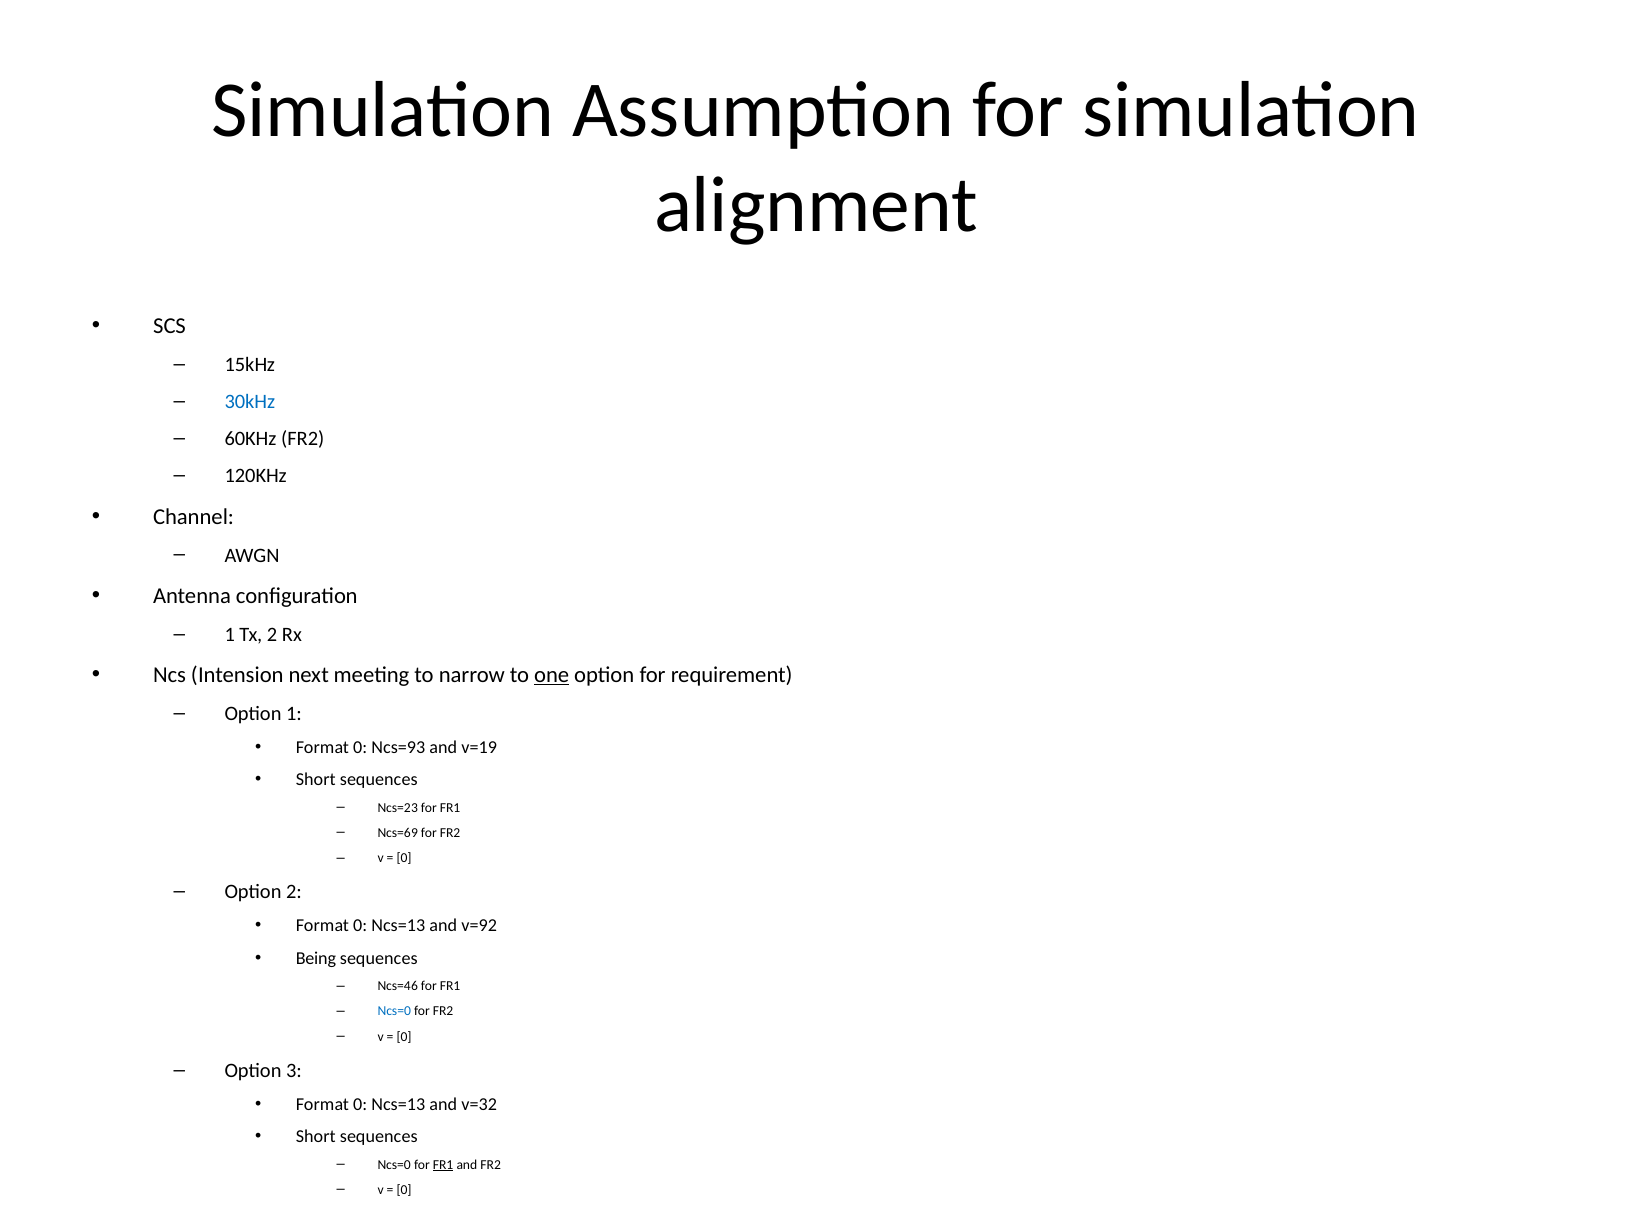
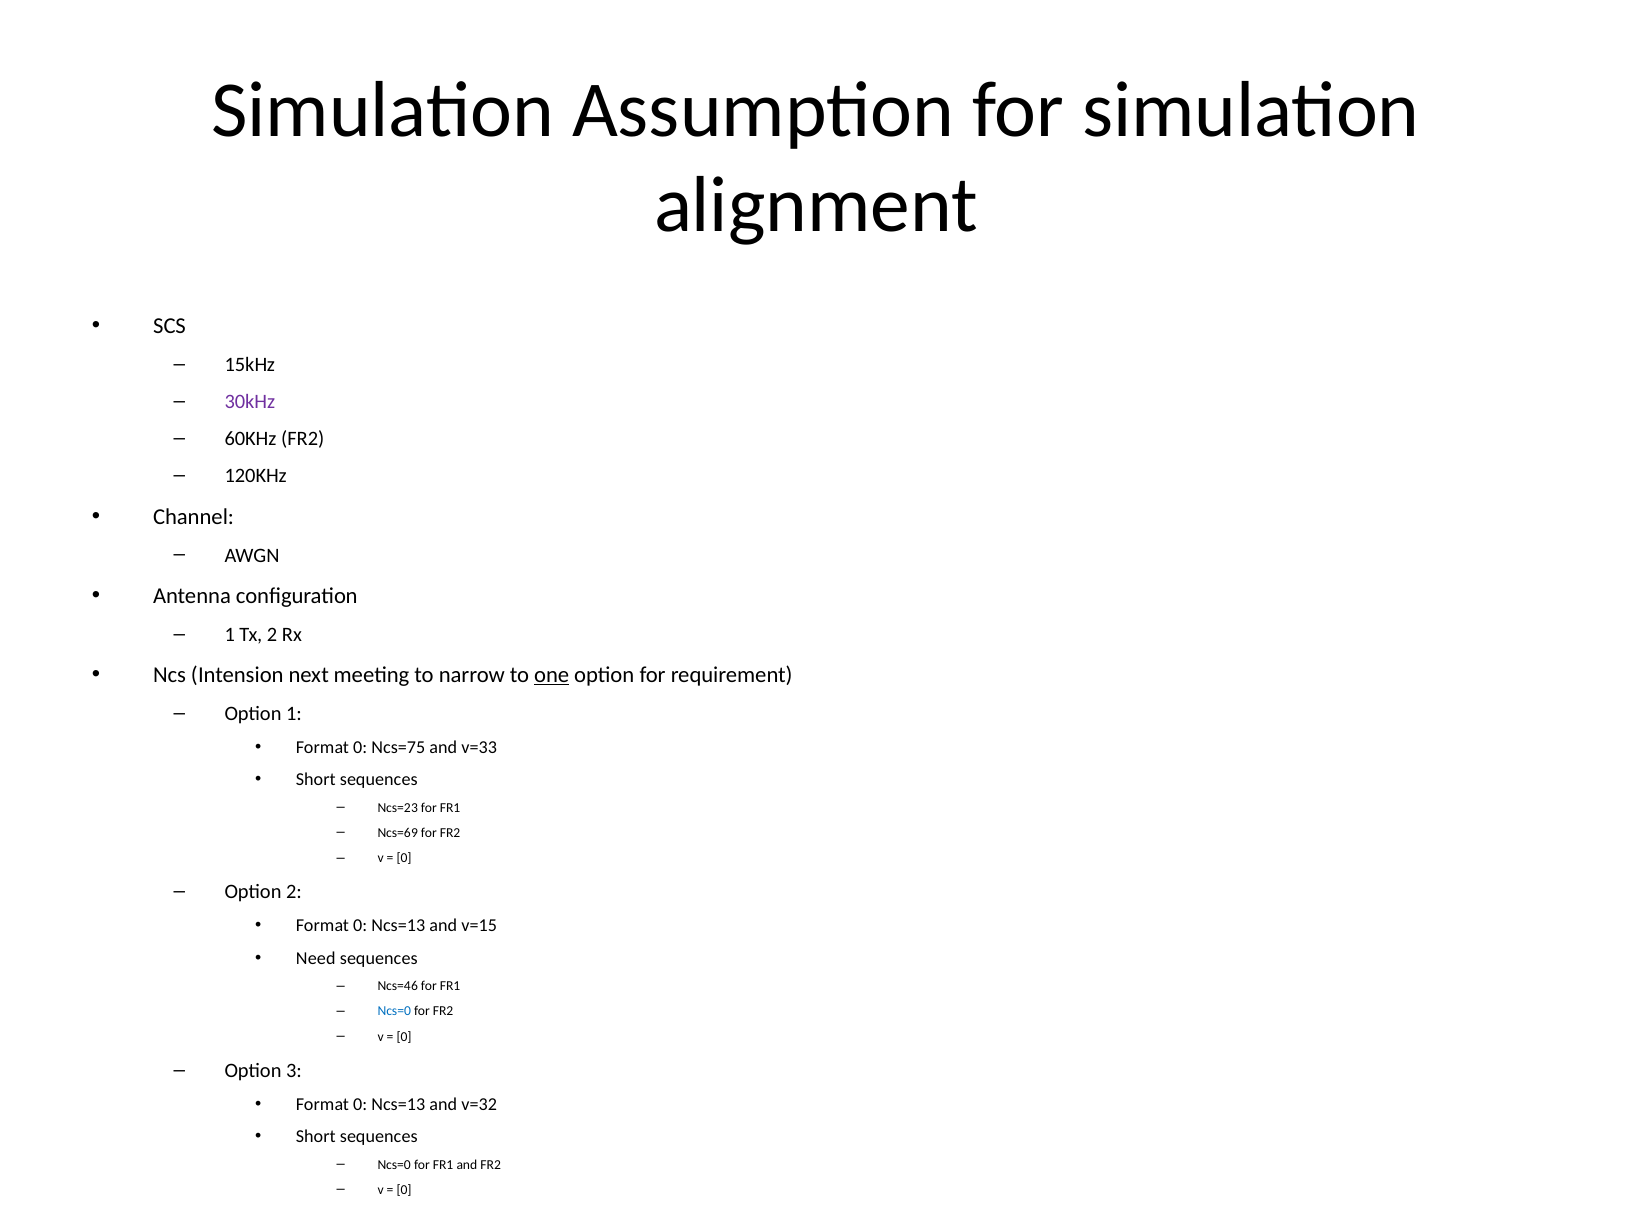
30kHz colour: blue -> purple
Ncs=93: Ncs=93 -> Ncs=75
v=19: v=19 -> v=33
v=92: v=92 -> v=15
Being: Being -> Need
FR1 at (443, 1165) underline: present -> none
